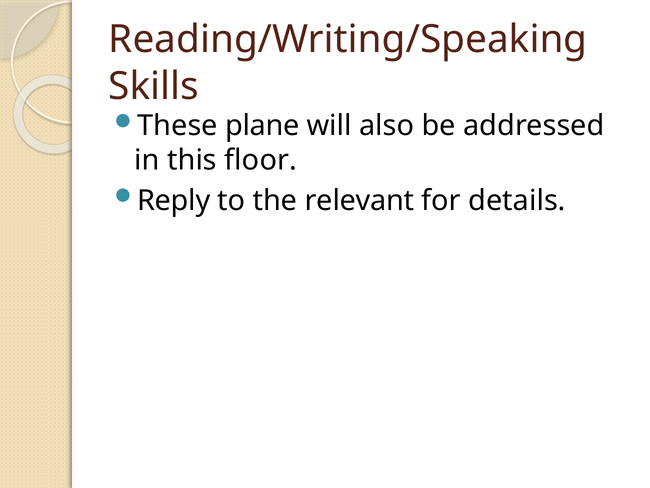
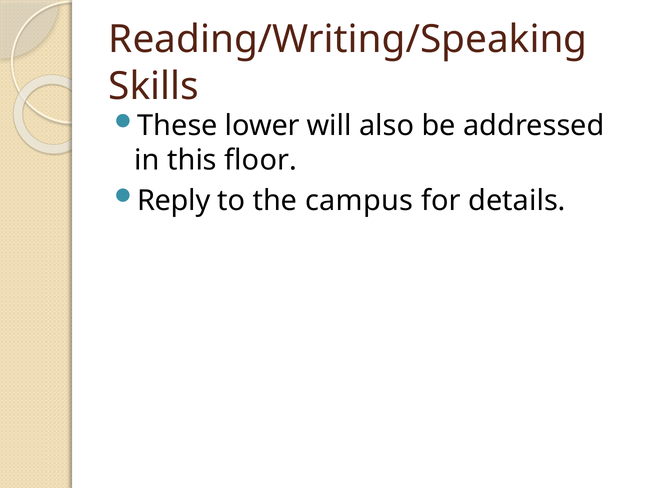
plane: plane -> lower
relevant: relevant -> campus
